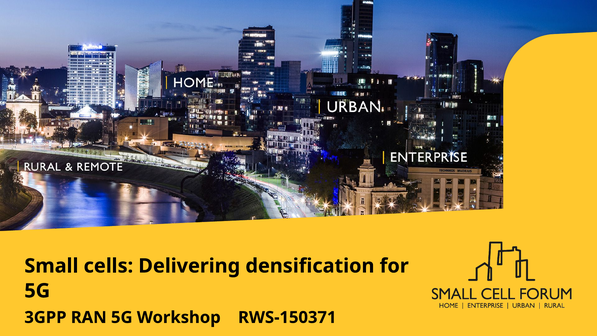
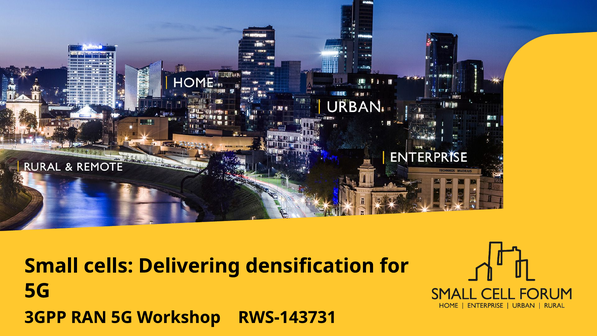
RWS-150371: RWS-150371 -> RWS-143731
